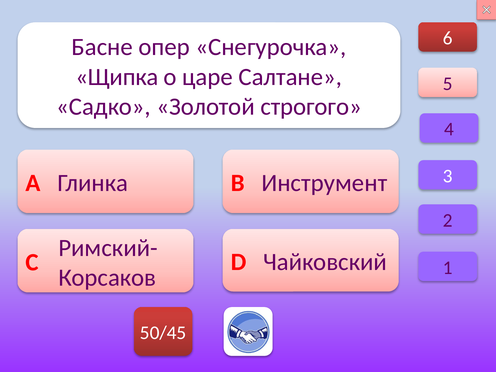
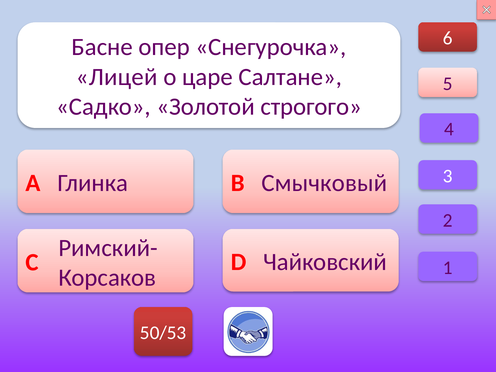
Щипка: Щипка -> Лицей
Инструмент: Инструмент -> Смычковый
50/45: 50/45 -> 50/53
